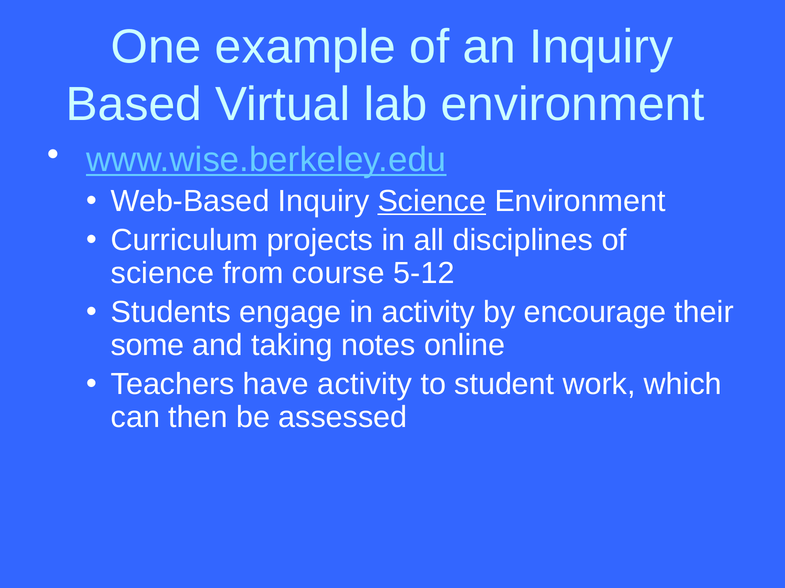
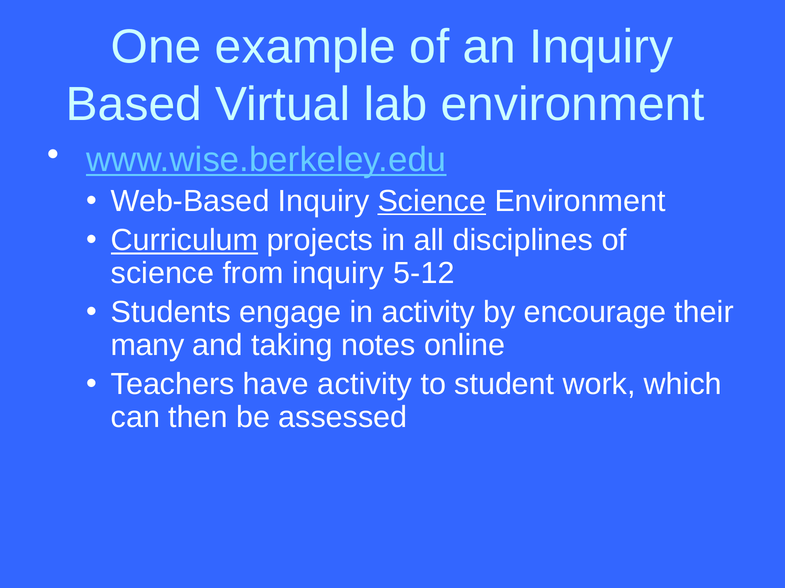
Curriculum underline: none -> present
from course: course -> inquiry
some: some -> many
